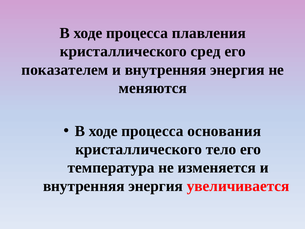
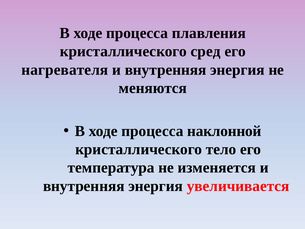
показателем: показателем -> нагревателя
основания: основания -> наклонной
